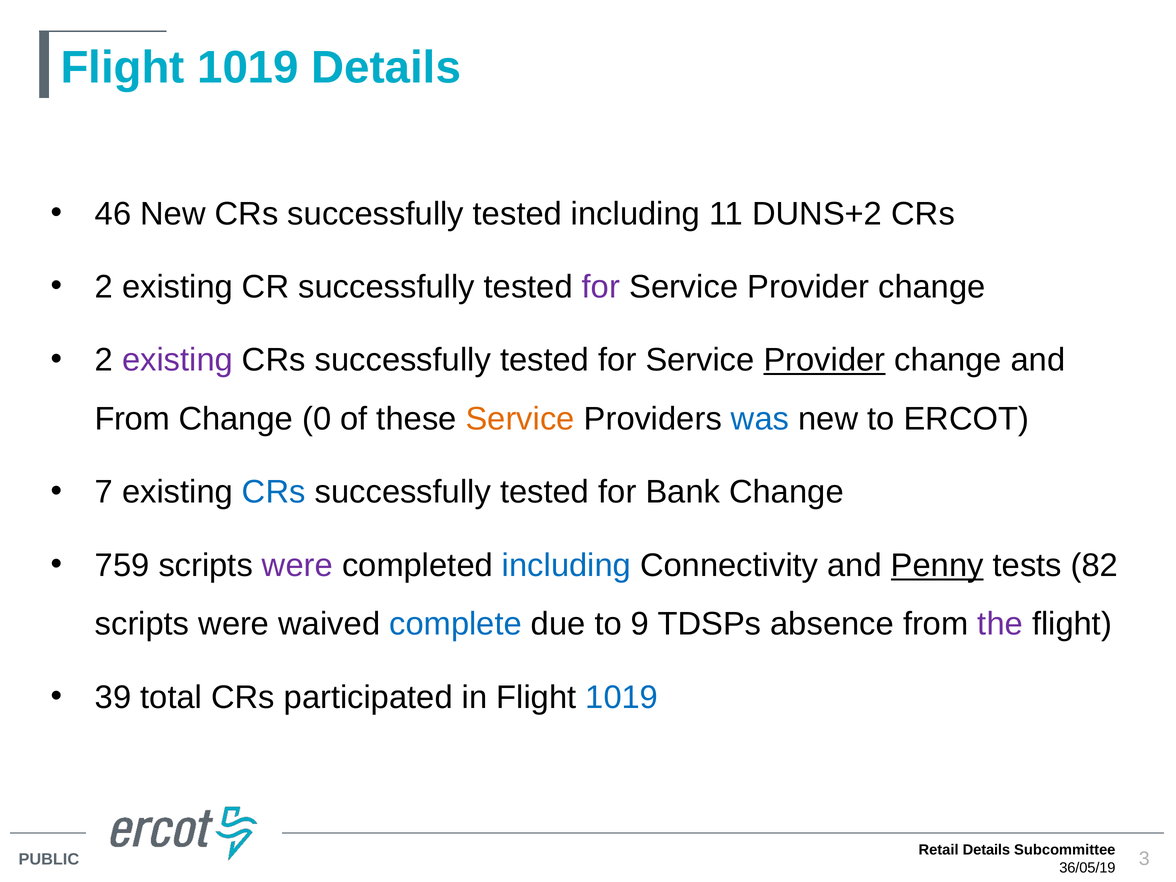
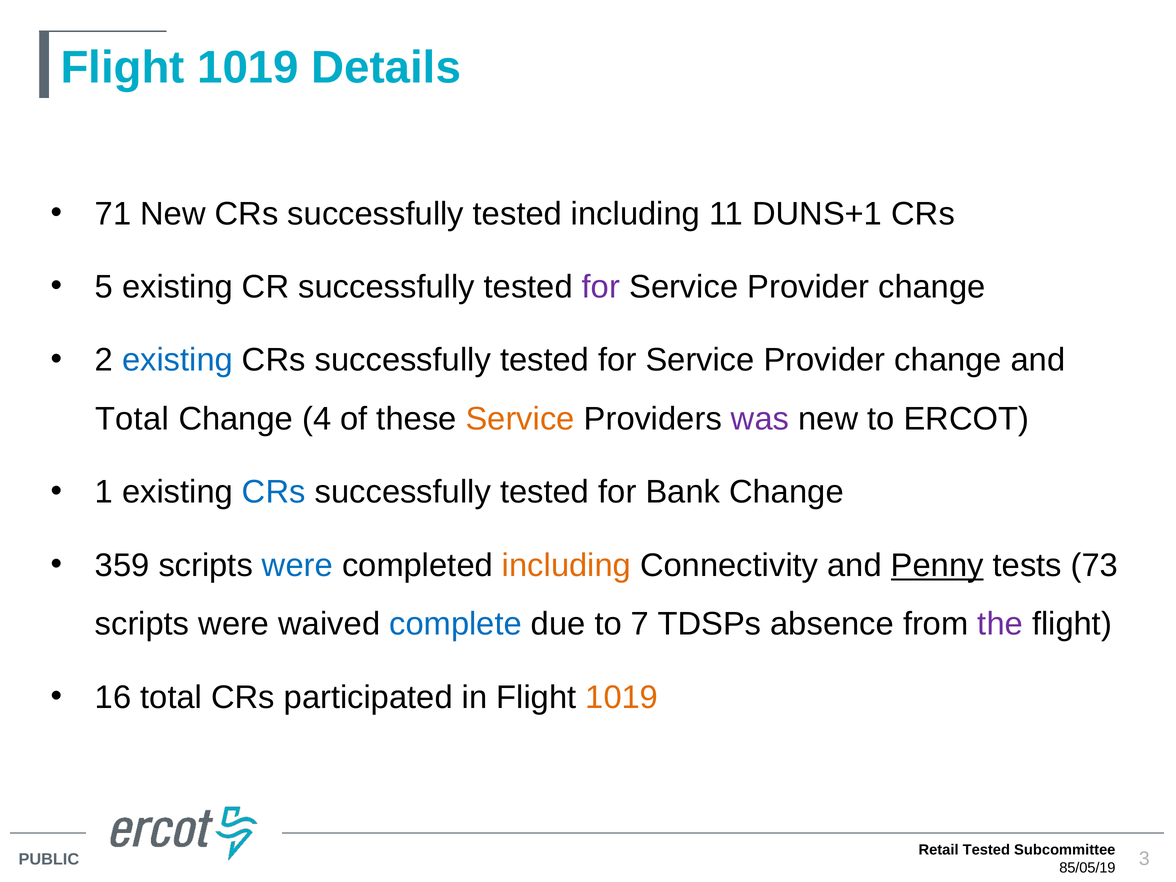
46: 46 -> 71
DUNS+2: DUNS+2 -> DUNS+1
2 at (104, 287): 2 -> 5
existing at (178, 360) colour: purple -> blue
Provider at (824, 360) underline: present -> none
From at (132, 419): From -> Total
0: 0 -> 4
was colour: blue -> purple
7: 7 -> 1
759: 759 -> 359
were at (297, 565) colour: purple -> blue
including at (566, 565) colour: blue -> orange
82: 82 -> 73
9: 9 -> 7
39: 39 -> 16
1019 at (622, 697) colour: blue -> orange
Retail Details: Details -> Tested
36/05/19: 36/05/19 -> 85/05/19
